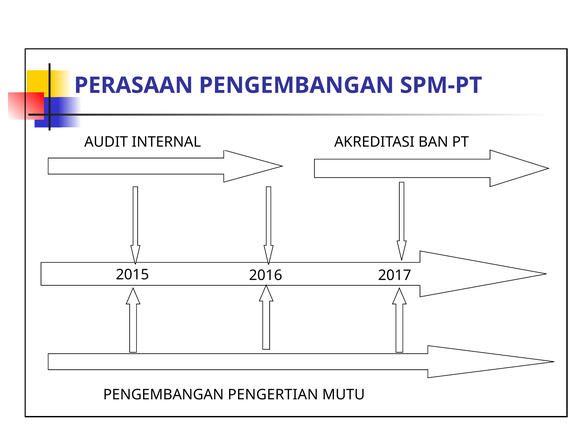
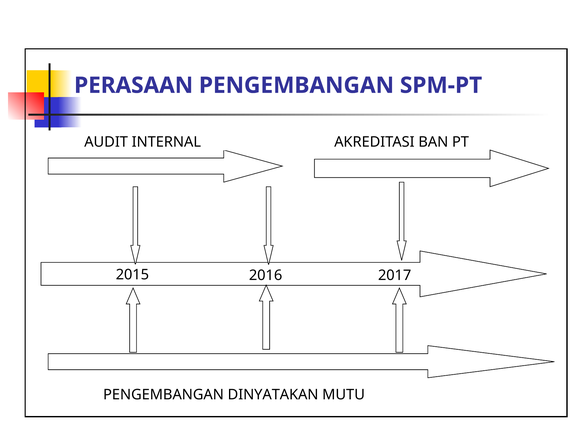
PENGERTIAN: PENGERTIAN -> DINYATAKAN
